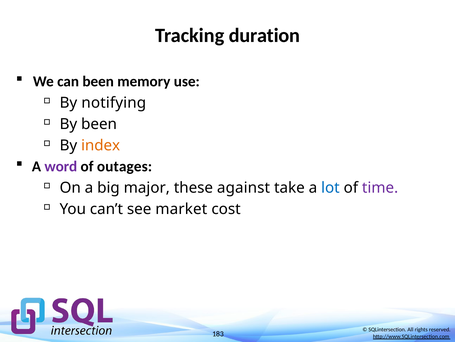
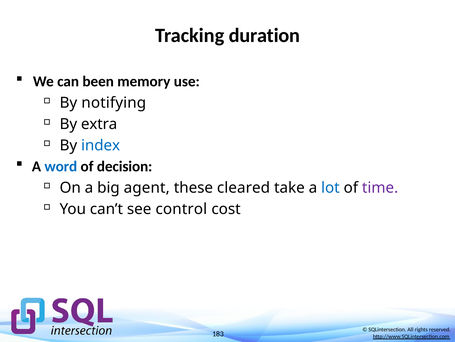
By been: been -> extra
index colour: orange -> blue
word colour: purple -> blue
outages: outages -> decision
major: major -> agent
against: against -> cleared
market: market -> control
